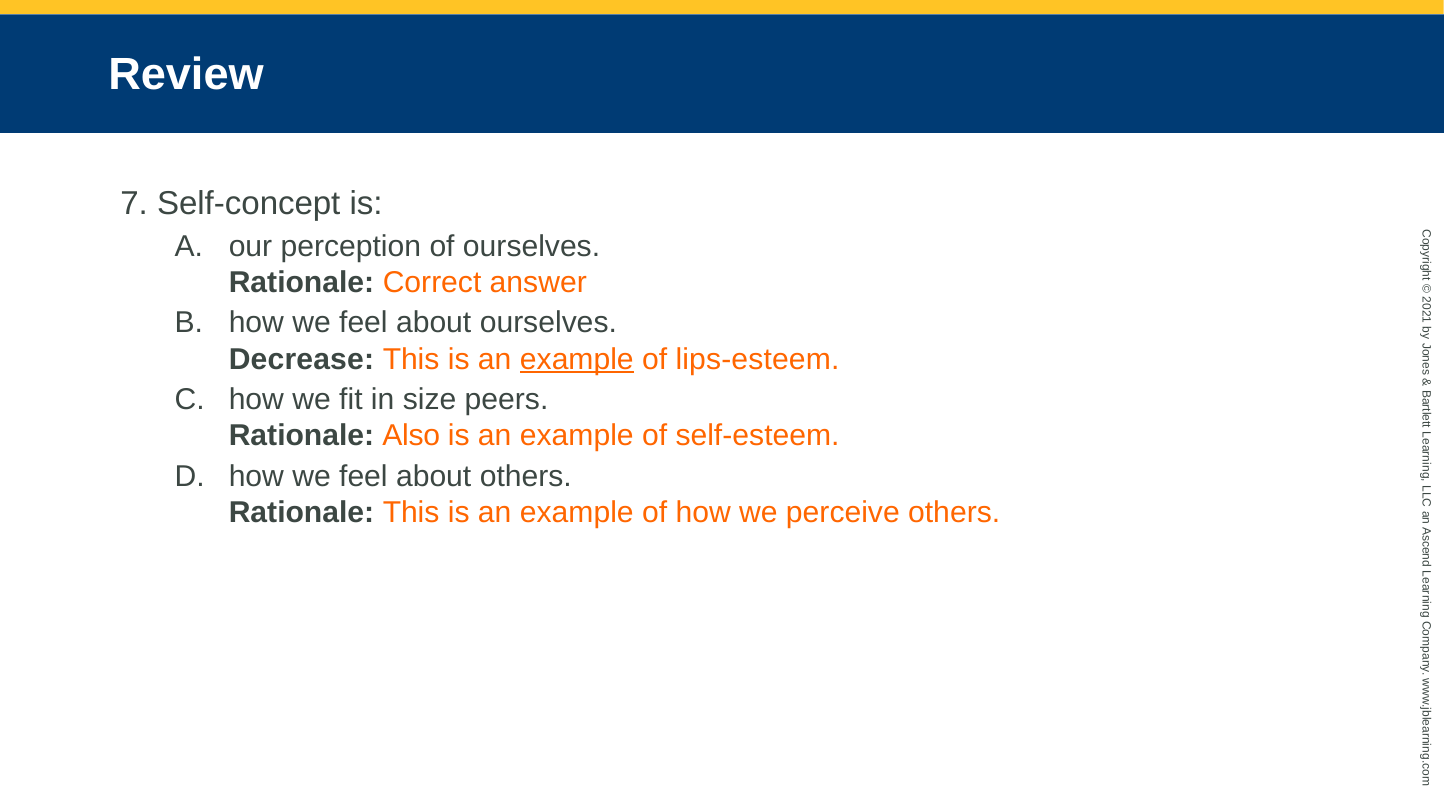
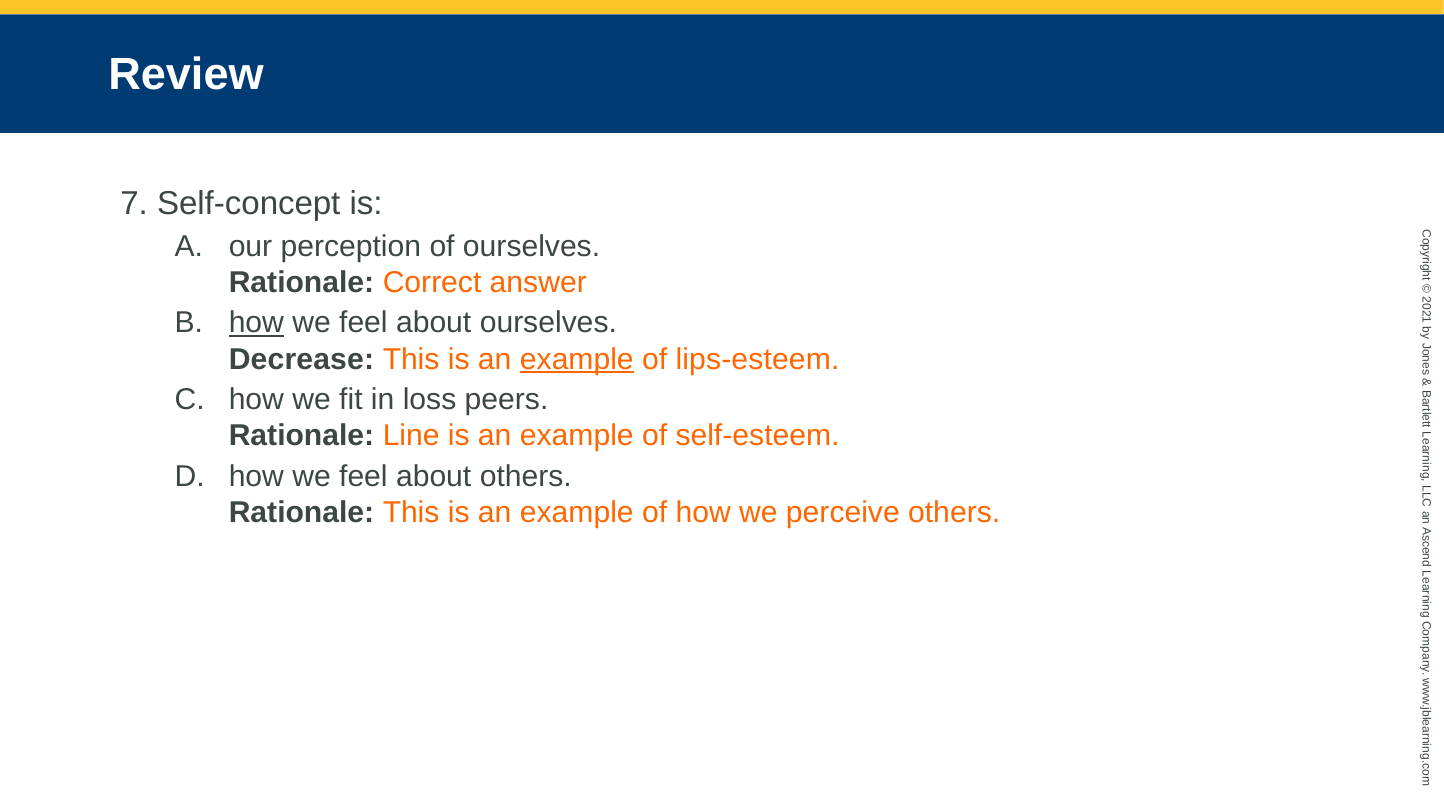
how at (256, 323) underline: none -> present
size: size -> loss
Also: Also -> Line
